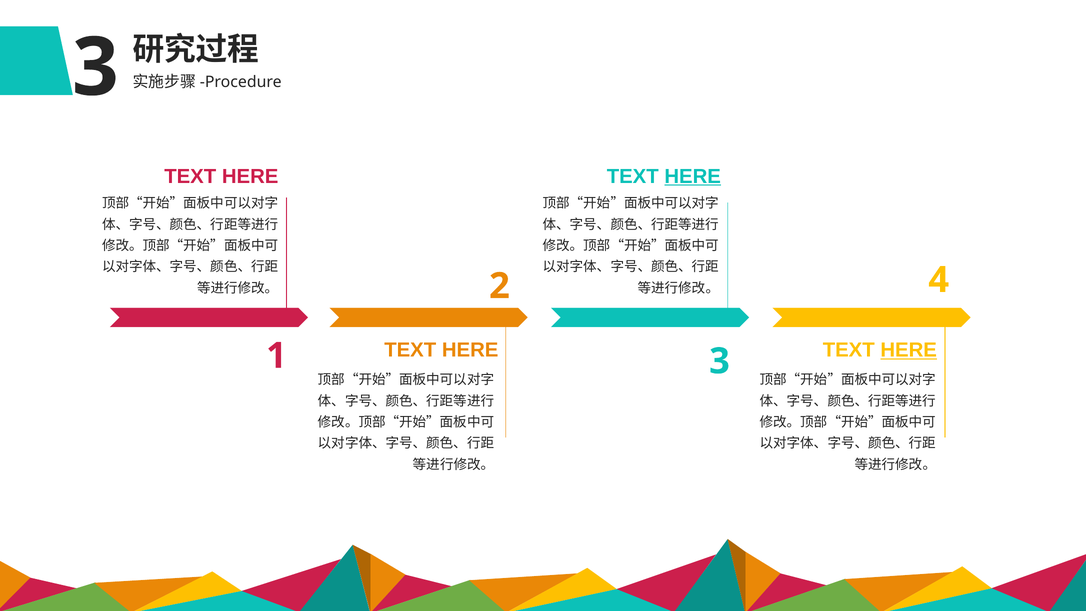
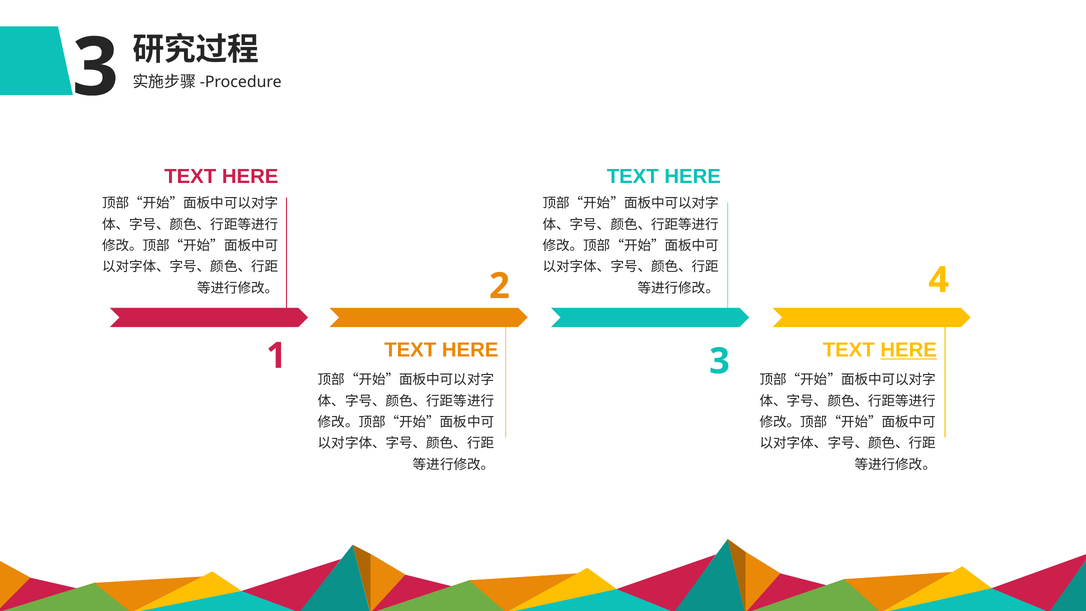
HERE at (693, 176) underline: present -> none
